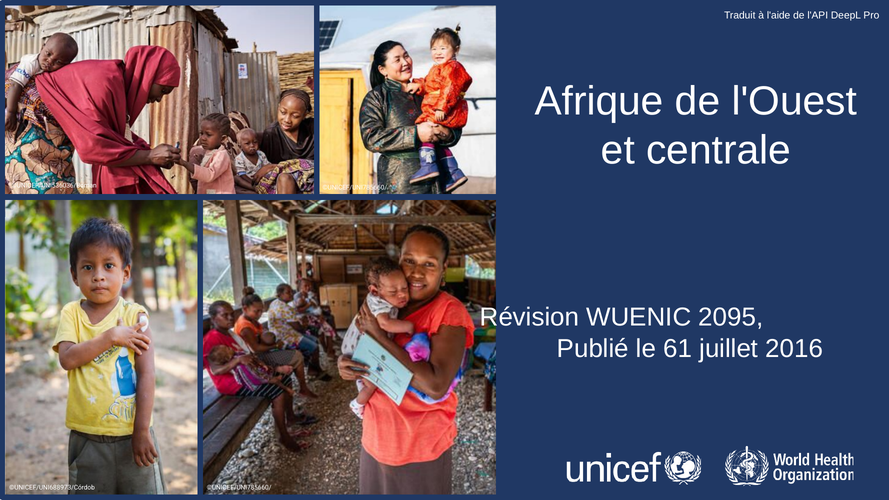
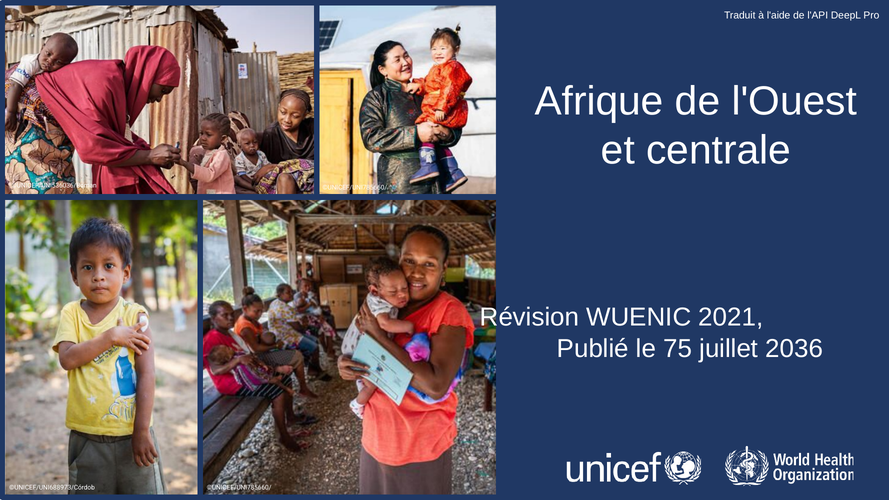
2095: 2095 -> 2021
61: 61 -> 75
2016: 2016 -> 2036
